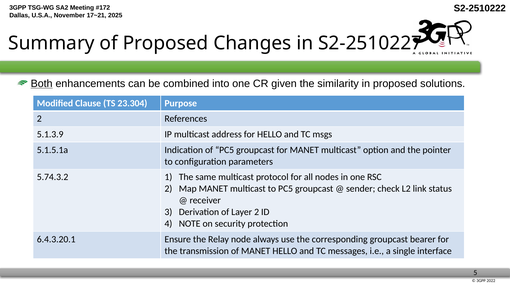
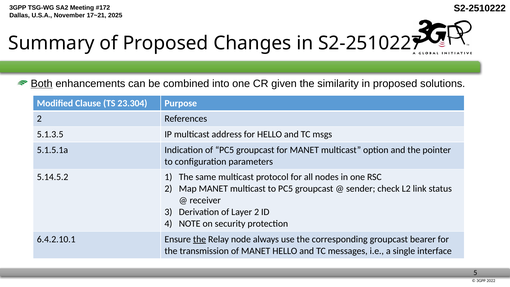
5.1.3.9: 5.1.3.9 -> 5.1.3.5
5.74.3.2: 5.74.3.2 -> 5.14.5.2
6.4.3.20.1: 6.4.3.20.1 -> 6.4.2.10.1
the at (200, 239) underline: none -> present
